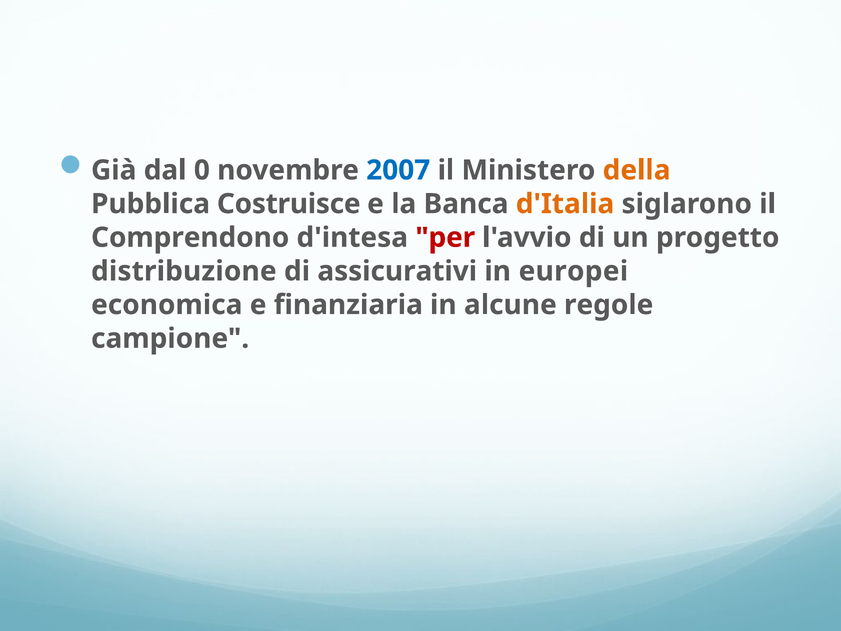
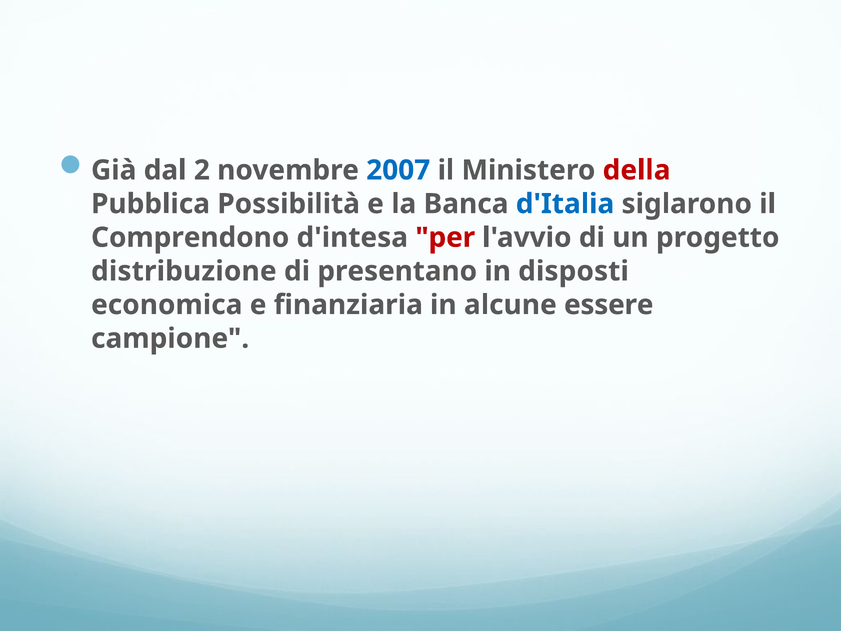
0: 0 -> 2
della colour: orange -> red
Costruisce: Costruisce -> Possibilità
d'Italia colour: orange -> blue
assicurativi: assicurativi -> presentano
europei: europei -> disposti
regole: regole -> essere
